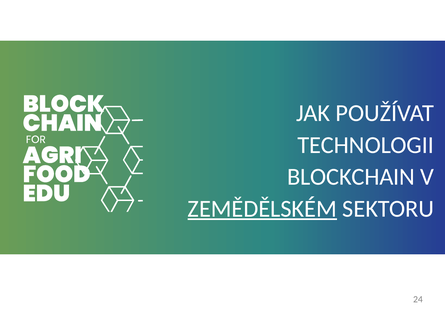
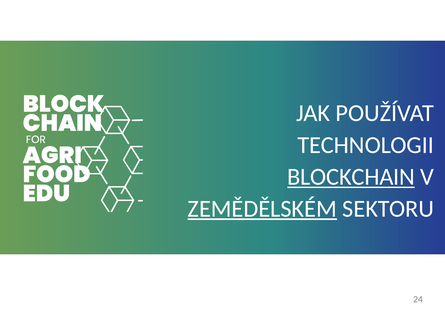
BLOCKCHAIN underline: none -> present
